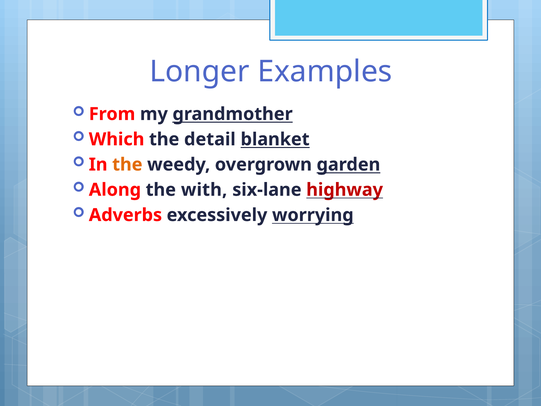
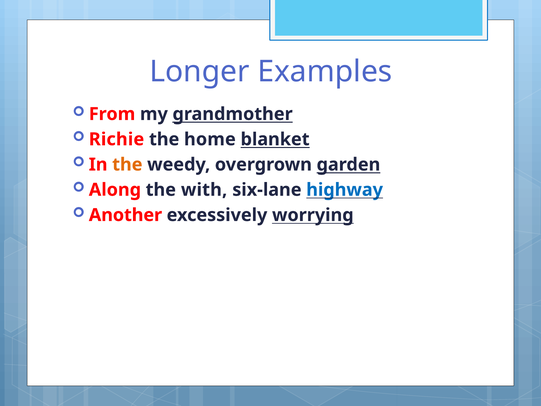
Which: Which -> Richie
detail: detail -> home
highway colour: red -> blue
Adverbs: Adverbs -> Another
